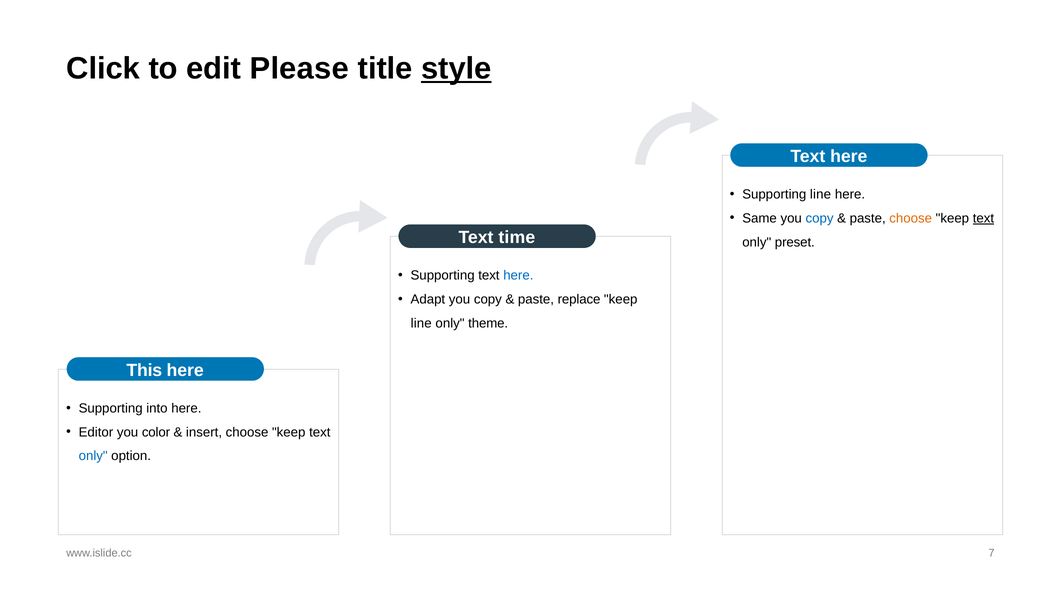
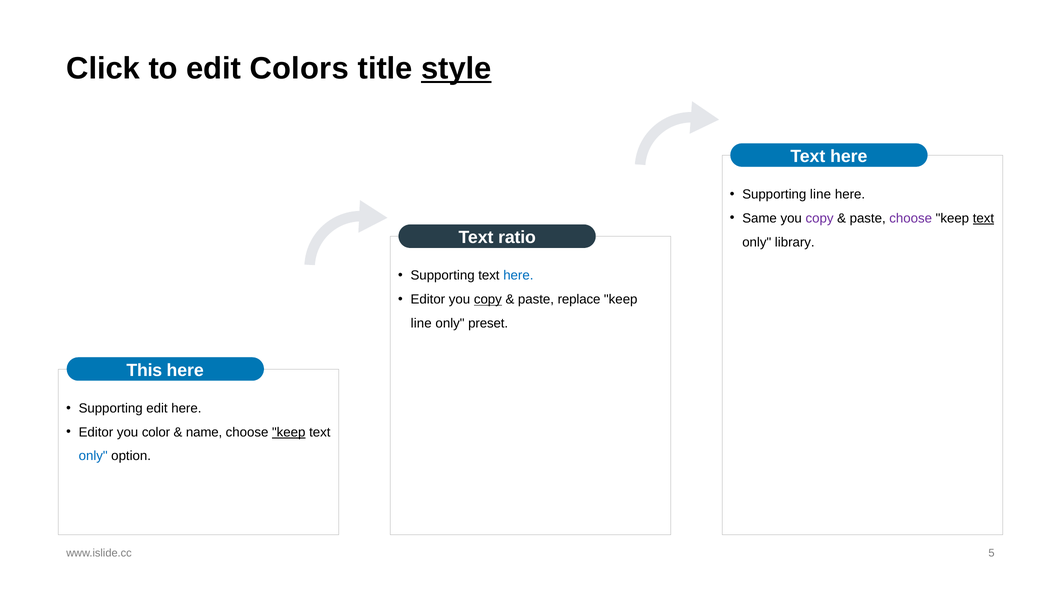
Please: Please -> Colors
copy at (820, 218) colour: blue -> purple
choose at (911, 218) colour: orange -> purple
time: time -> ratio
preset: preset -> library
Adapt at (428, 299): Adapt -> Editor
copy at (488, 299) underline: none -> present
theme: theme -> preset
Supporting into: into -> edit
insert: insert -> name
keep at (289, 432) underline: none -> present
7: 7 -> 5
